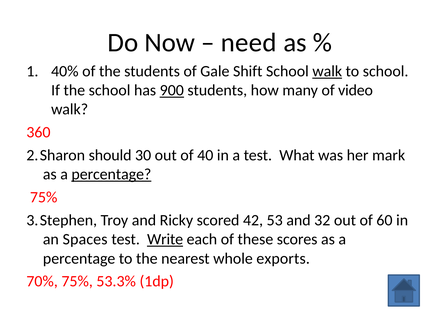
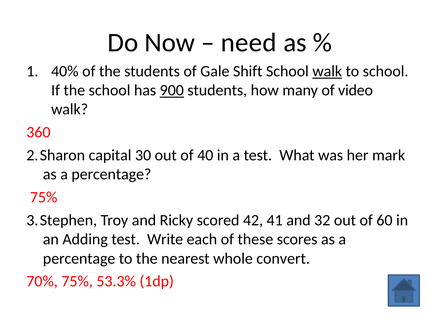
should: should -> capital
percentage at (111, 174) underline: present -> none
53: 53 -> 41
Spaces: Spaces -> Adding
Write underline: present -> none
exports: exports -> convert
